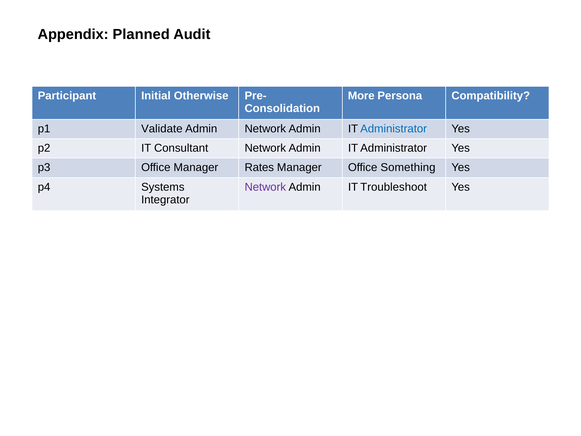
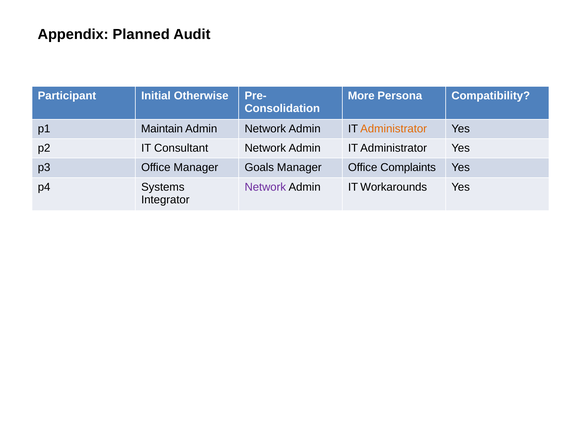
Validate: Validate -> Maintain
Administrator at (394, 129) colour: blue -> orange
Rates: Rates -> Goals
Something: Something -> Complaints
Troubleshoot: Troubleshoot -> Workarounds
